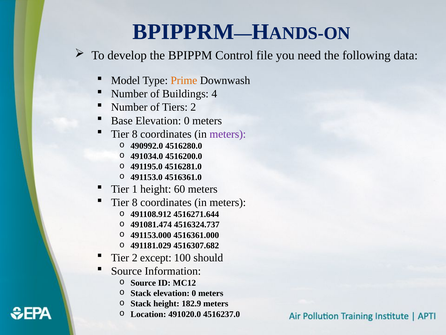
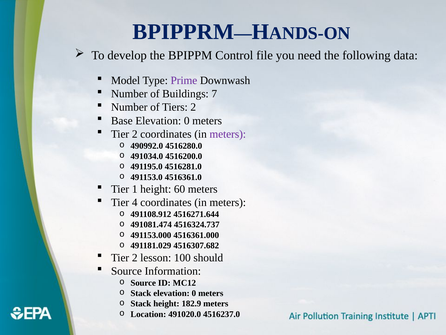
Prime colour: orange -> purple
4: 4 -> 7
8 at (135, 134): 8 -> 2
8 at (135, 202): 8 -> 4
except: except -> lesson
